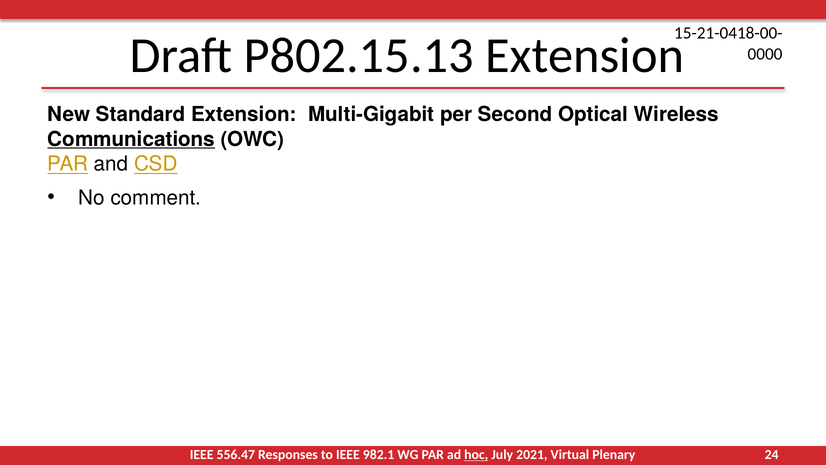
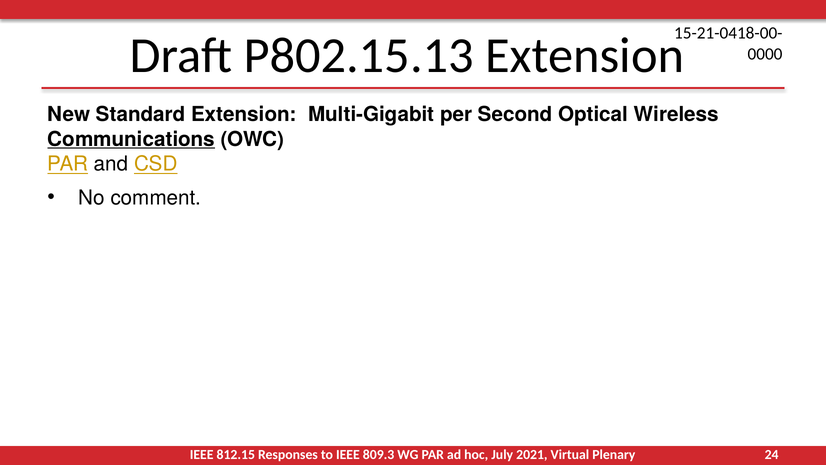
556.47: 556.47 -> 812.15
982.1: 982.1 -> 809.3
hoc underline: present -> none
